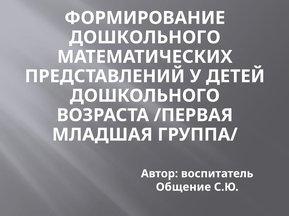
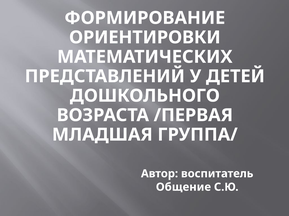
ДОШКОЛЬНОГО at (145, 38): ДОШКОЛЬНОГО -> ОРИЕНТИРОВКИ
